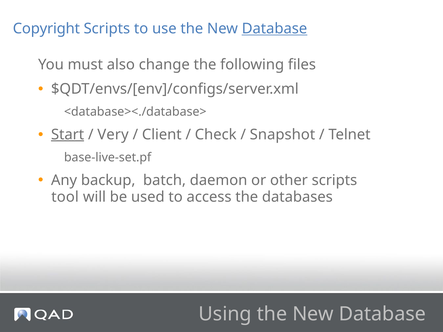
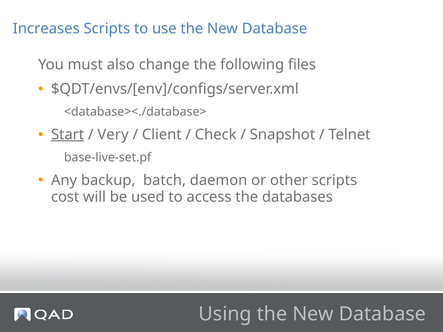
Copyright: Copyright -> Increases
Database at (274, 29) underline: present -> none
tool: tool -> cost
